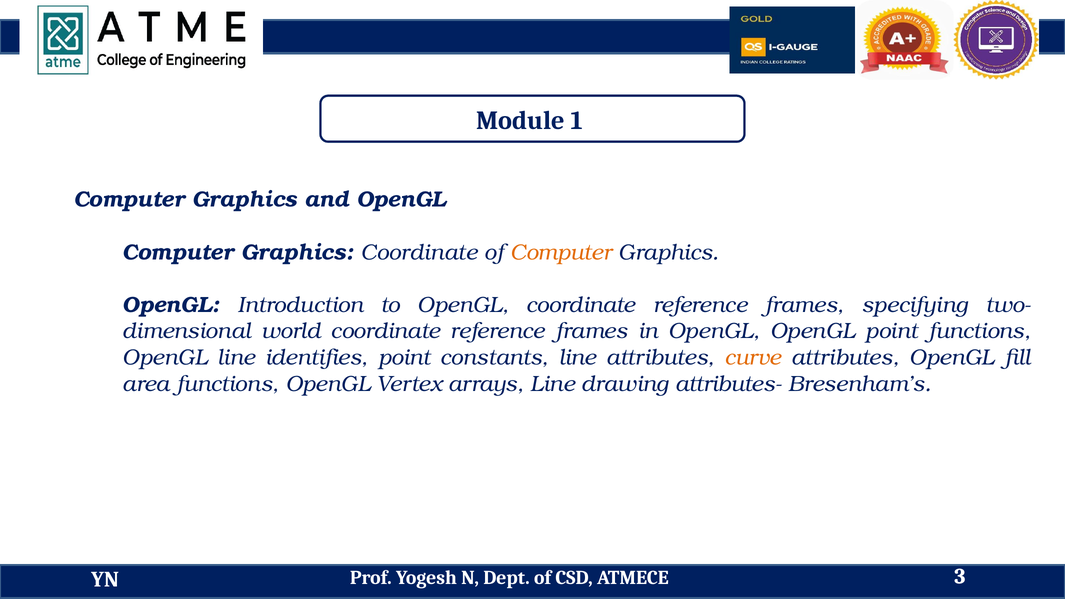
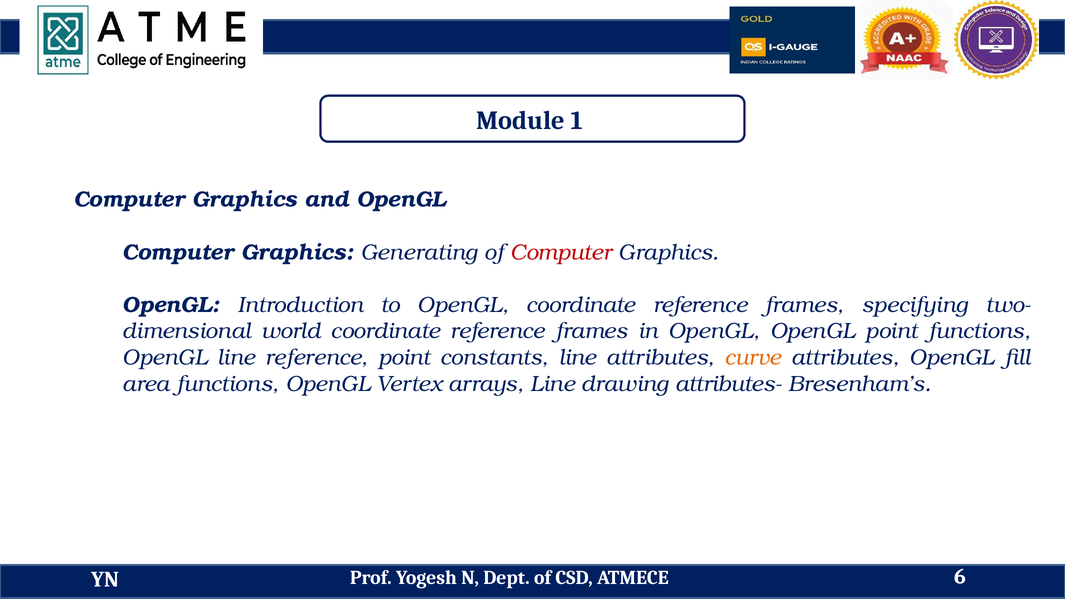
Graphics Coordinate: Coordinate -> Generating
Computer at (561, 252) colour: orange -> red
line identifies: identifies -> reference
3: 3 -> 6
